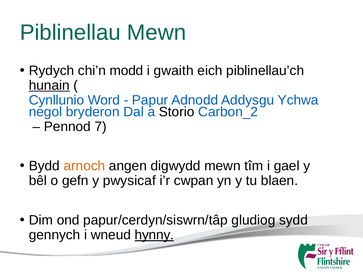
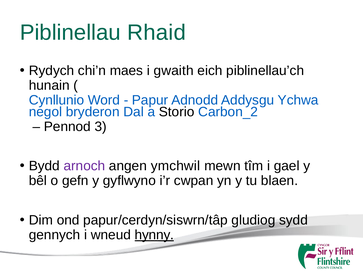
Piblinellau Mewn: Mewn -> Rhaid
modd: modd -> maes
hunain underline: present -> none
7: 7 -> 3
arnoch colour: orange -> purple
digwydd: digwydd -> ymchwil
pwysicaf: pwysicaf -> gyflwyno
